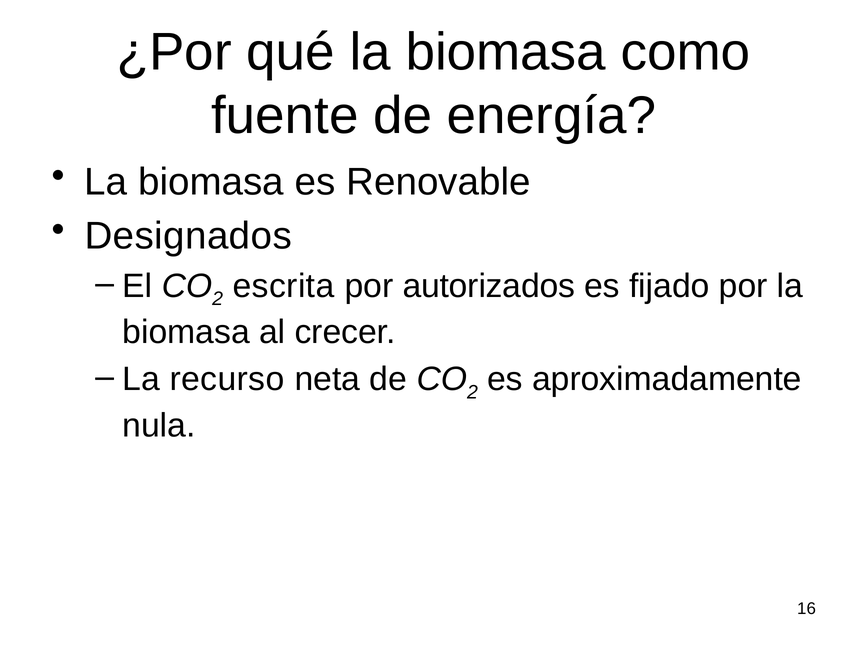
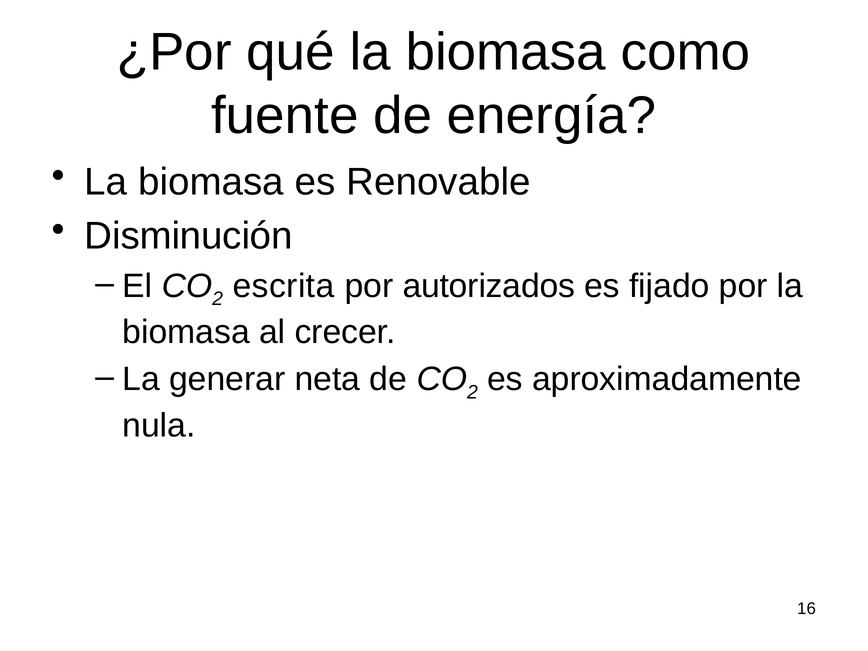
Designados: Designados -> Disminución
recurso: recurso -> generar
